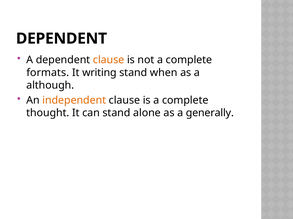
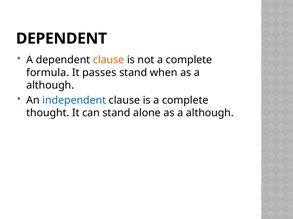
formats: formats -> formula
writing: writing -> passes
independent colour: orange -> blue
alone as a generally: generally -> although
